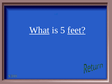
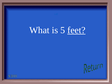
What underline: present -> none
